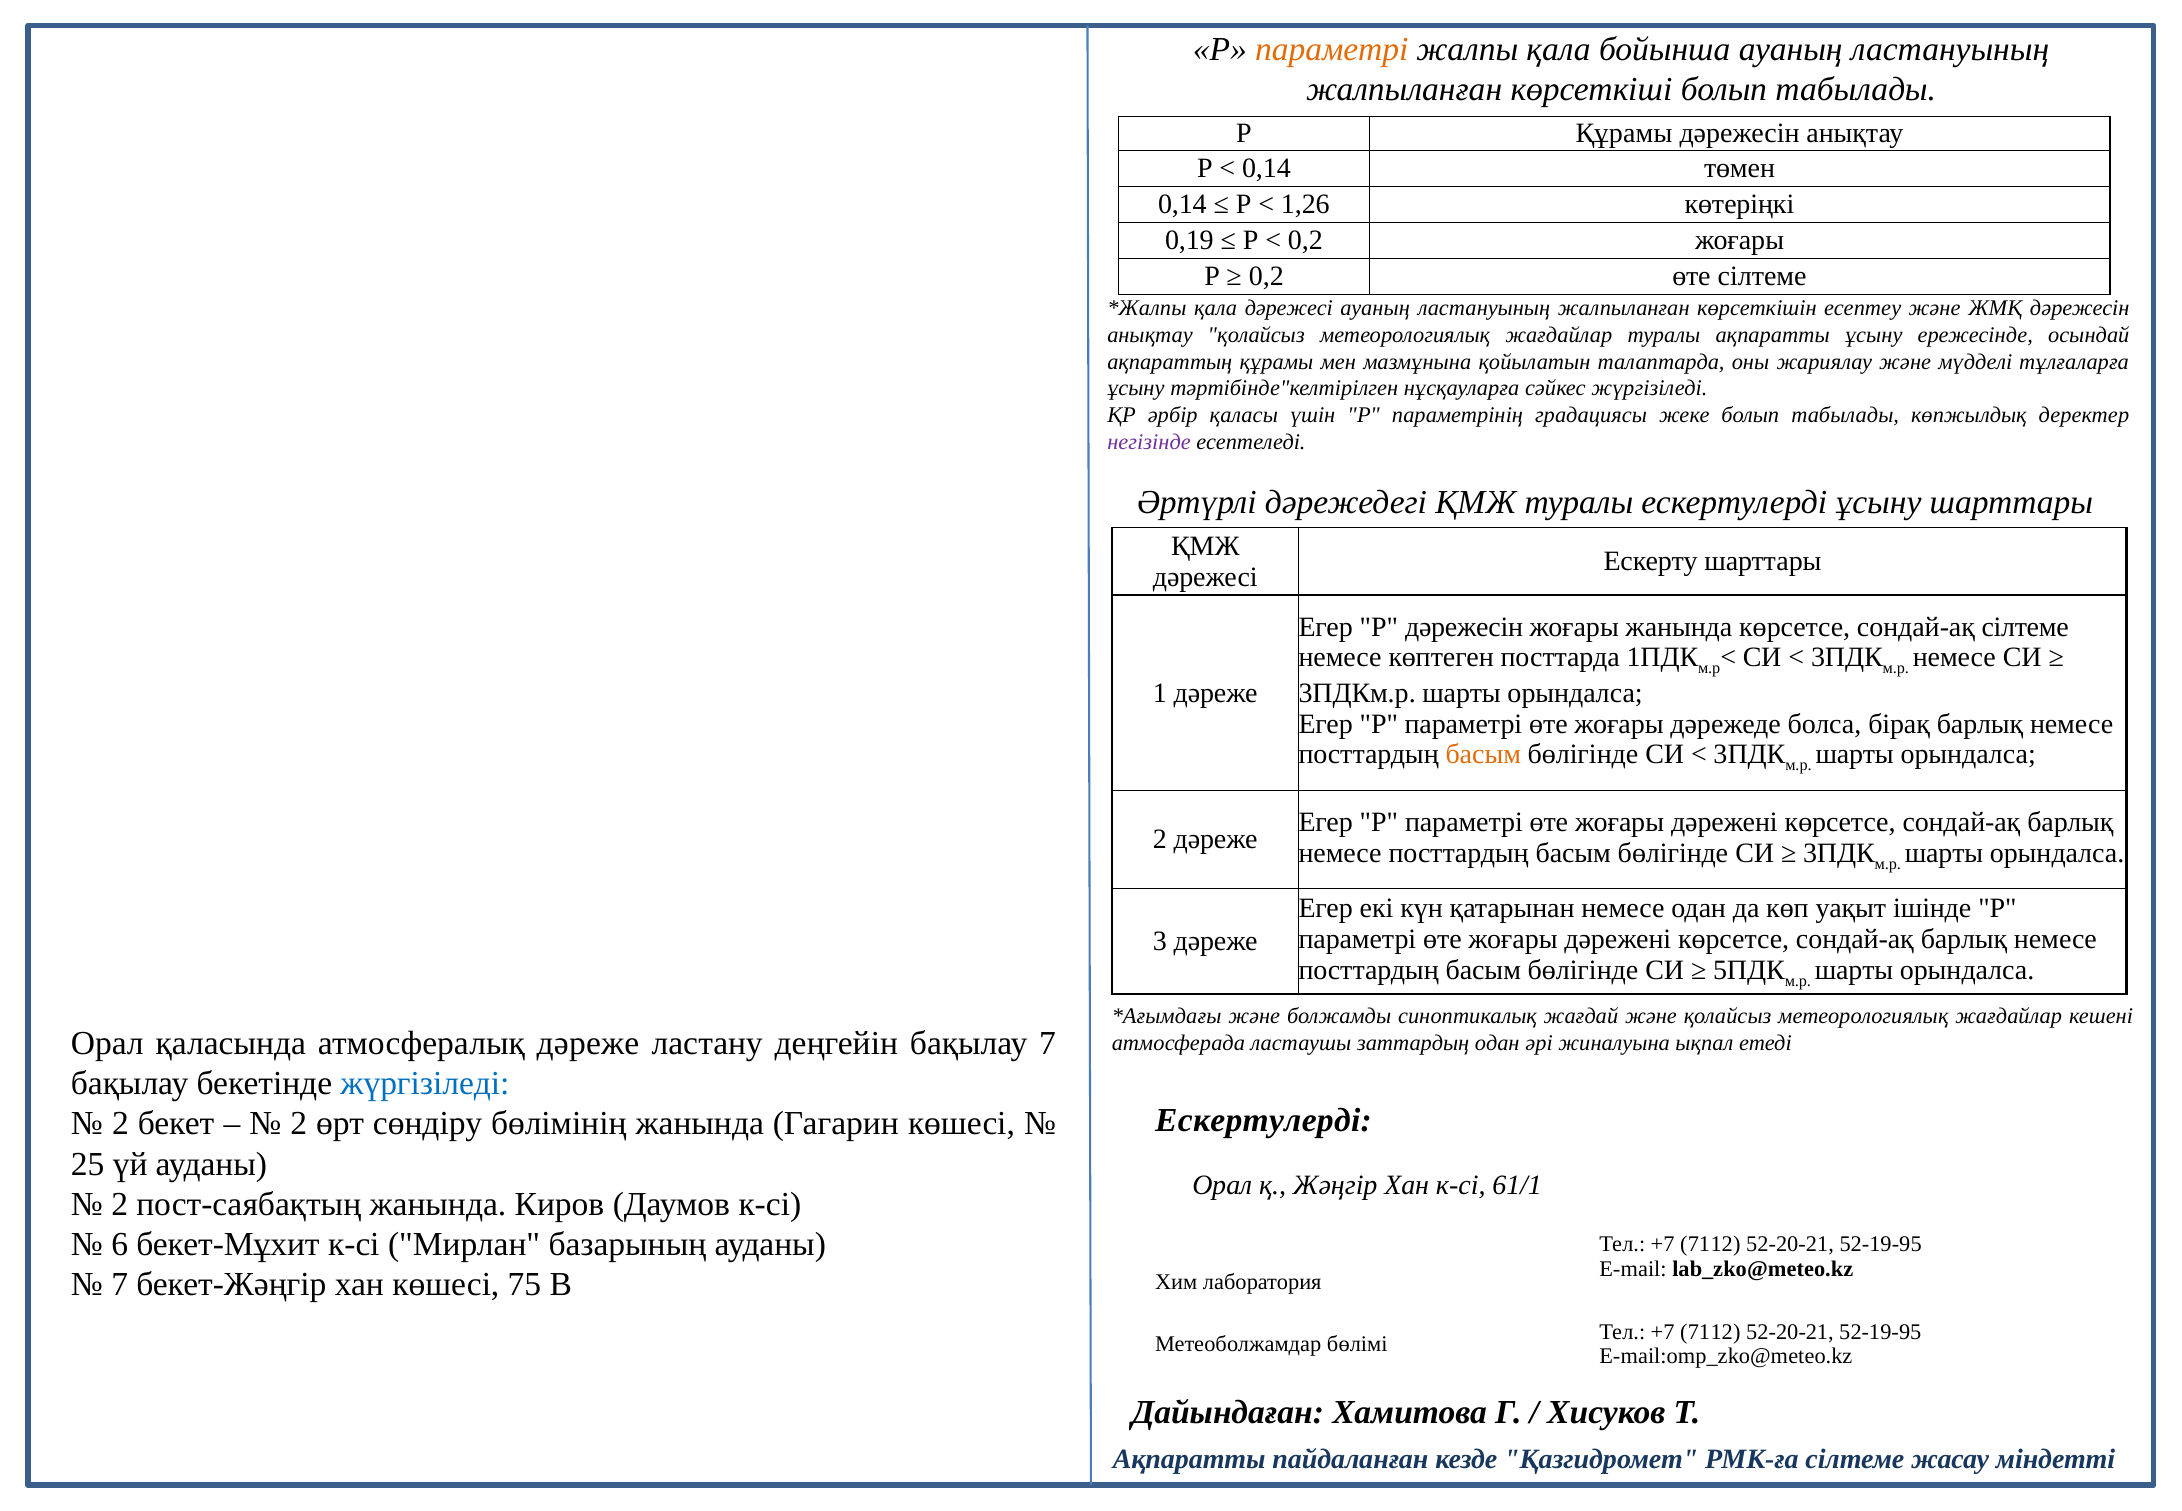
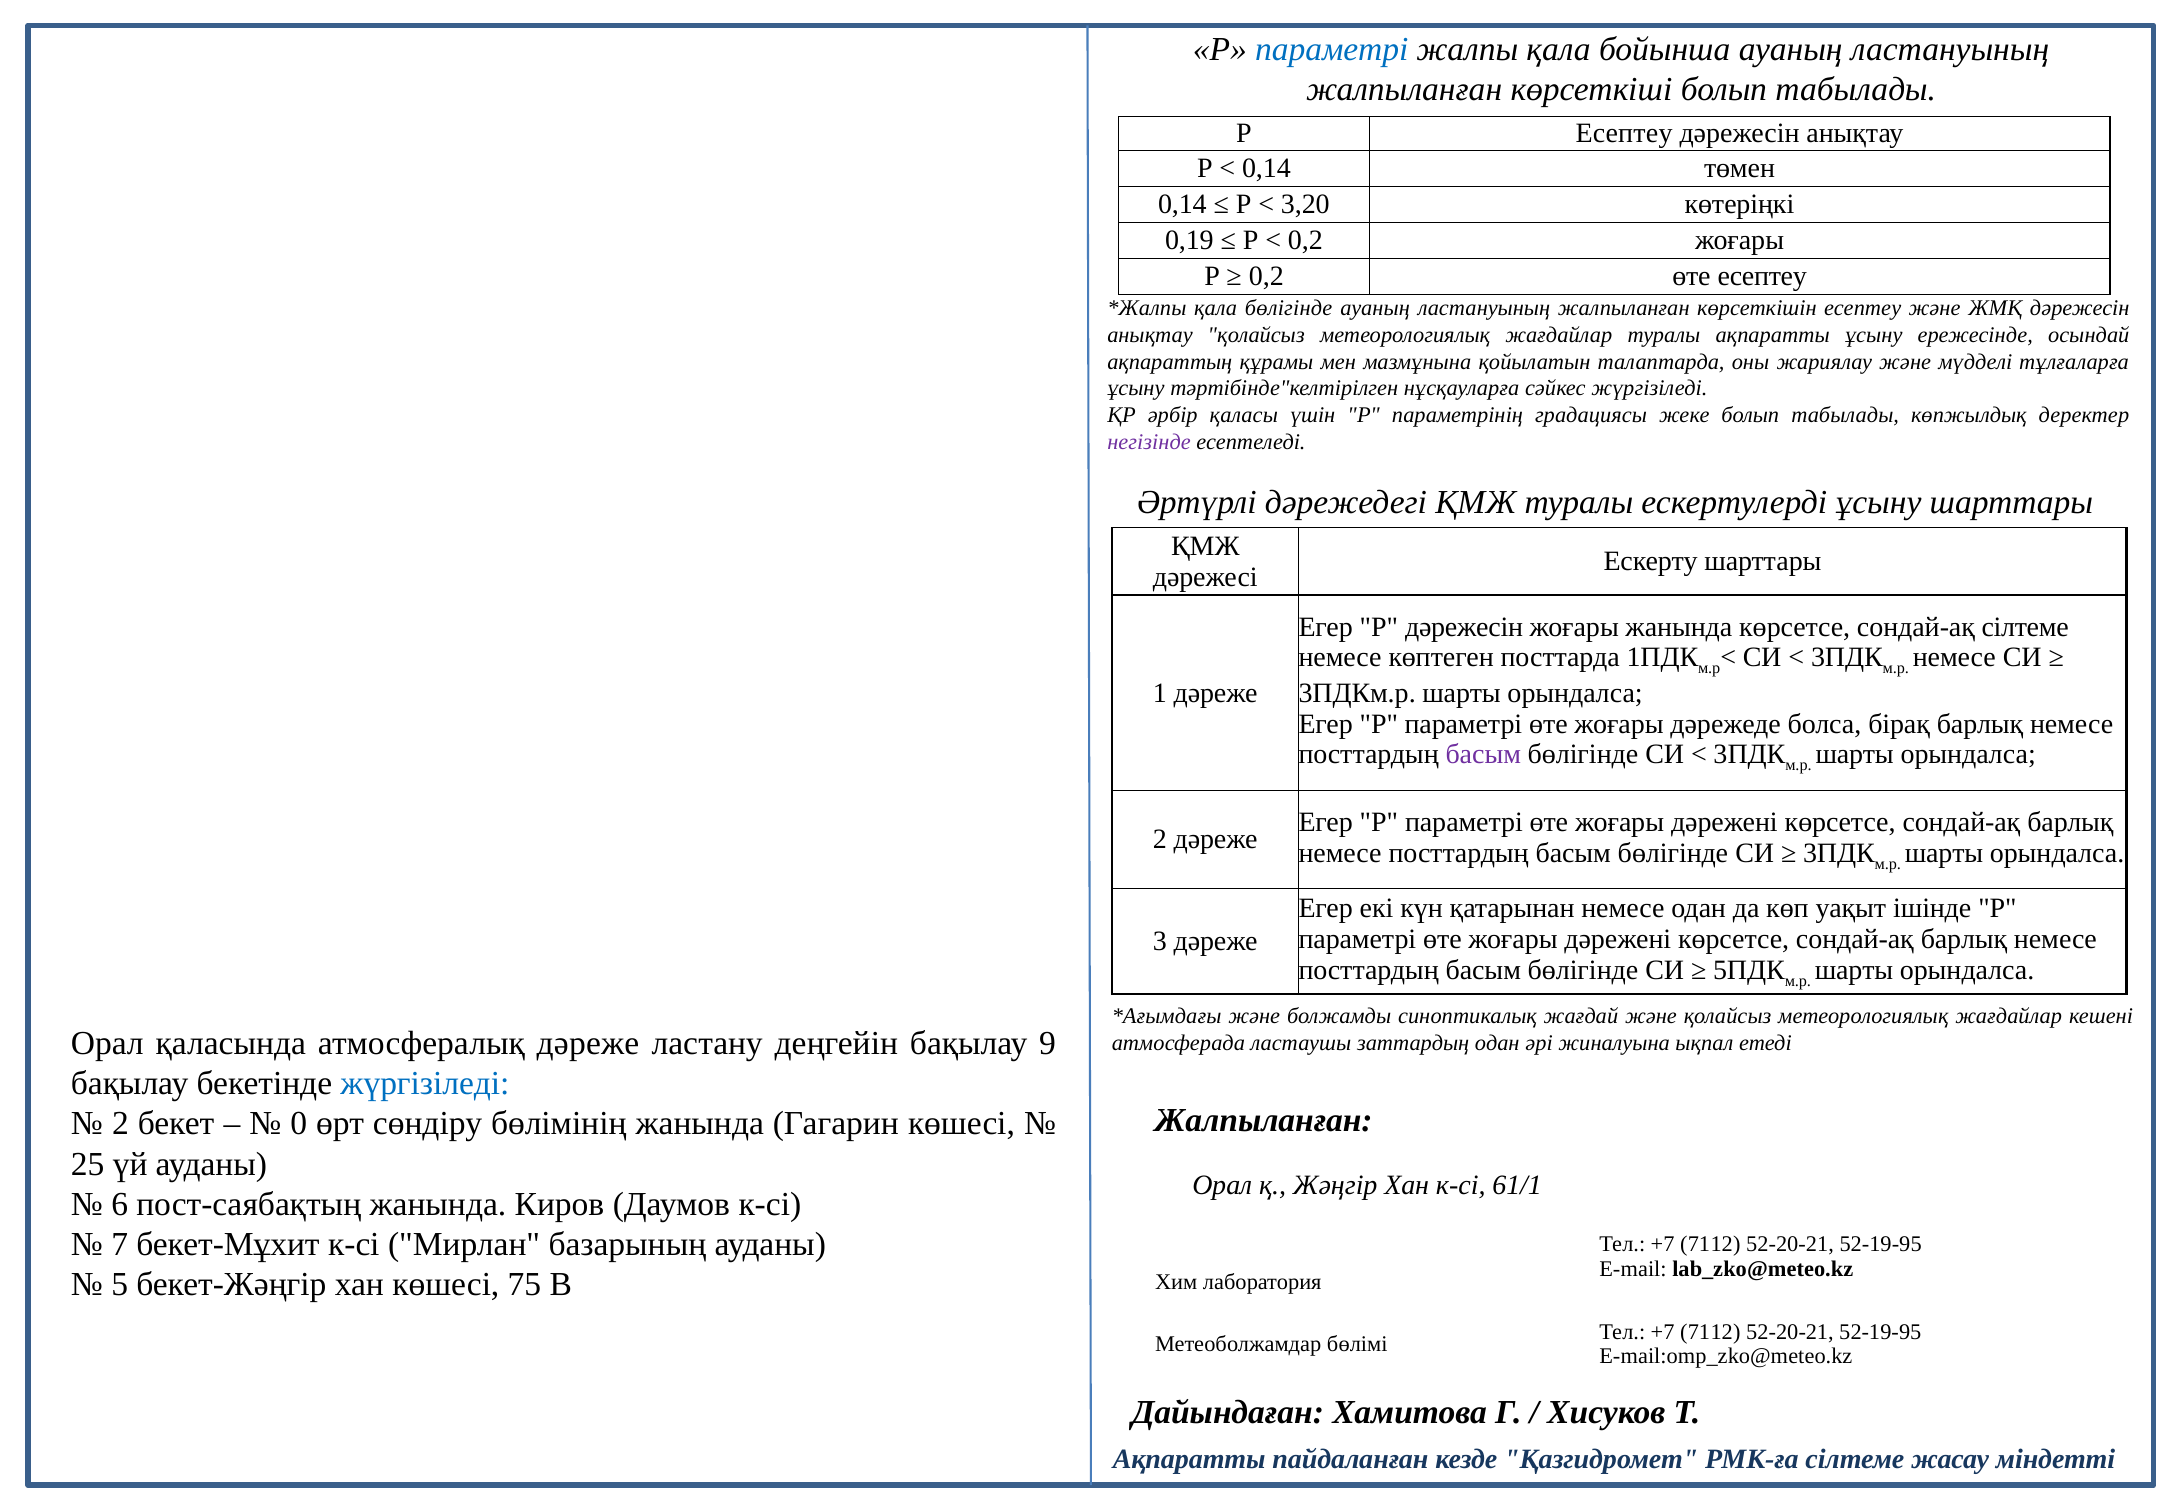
параметрі at (1332, 49) colour: orange -> blue
Р Құрамы: Құрамы -> Есептеу
1,26: 1,26 -> 3,20
өте сілтеме: сілтеме -> есептеу
қала дәрежесі: дәрежесі -> бөлігінде
басым at (1483, 754) colour: orange -> purple
бақылау 7: 7 -> 9
Ескертулерді at (1264, 1120): Ескертулерді -> Жалпыланған
2 at (299, 1123): 2 -> 0
2 at (120, 1204): 2 -> 6
6: 6 -> 7
7 at (120, 1284): 7 -> 5
